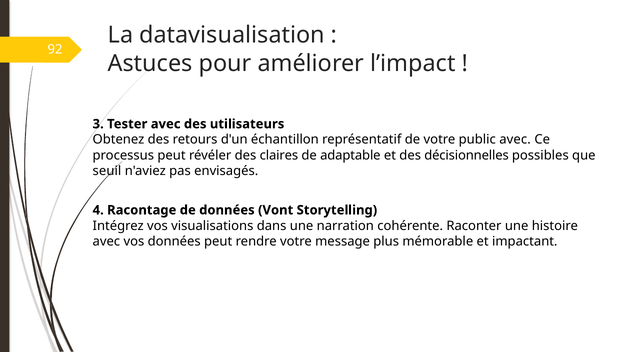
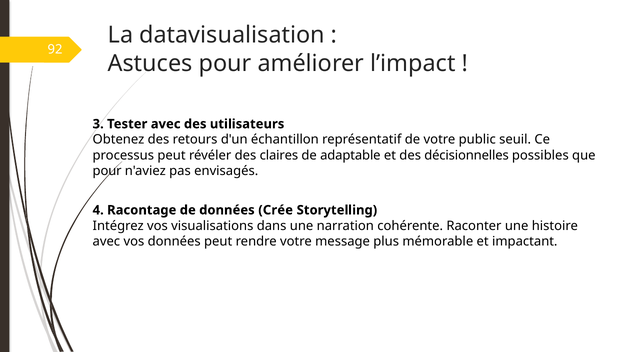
public avec: avec -> seuil
seuil at (107, 171): seuil -> pour
Vont: Vont -> Crée
